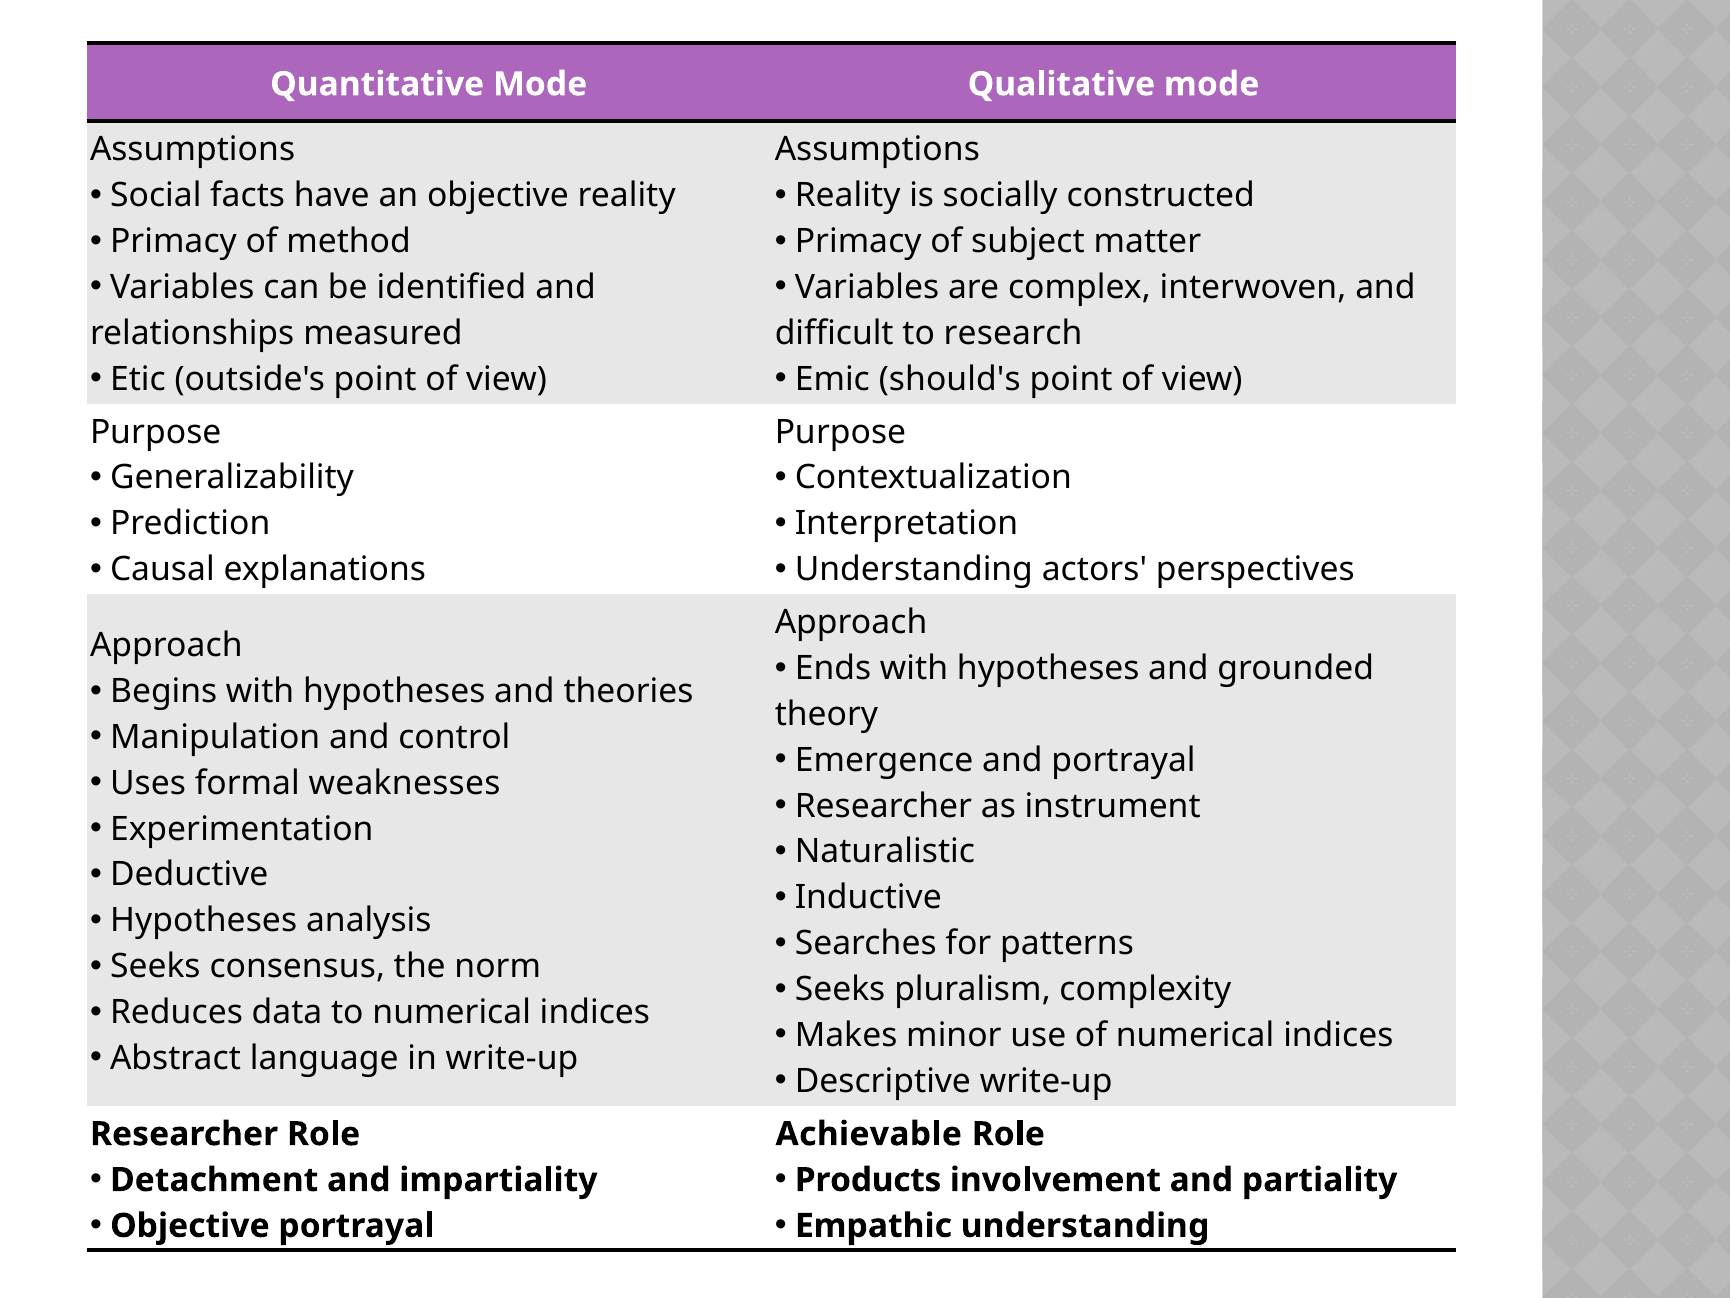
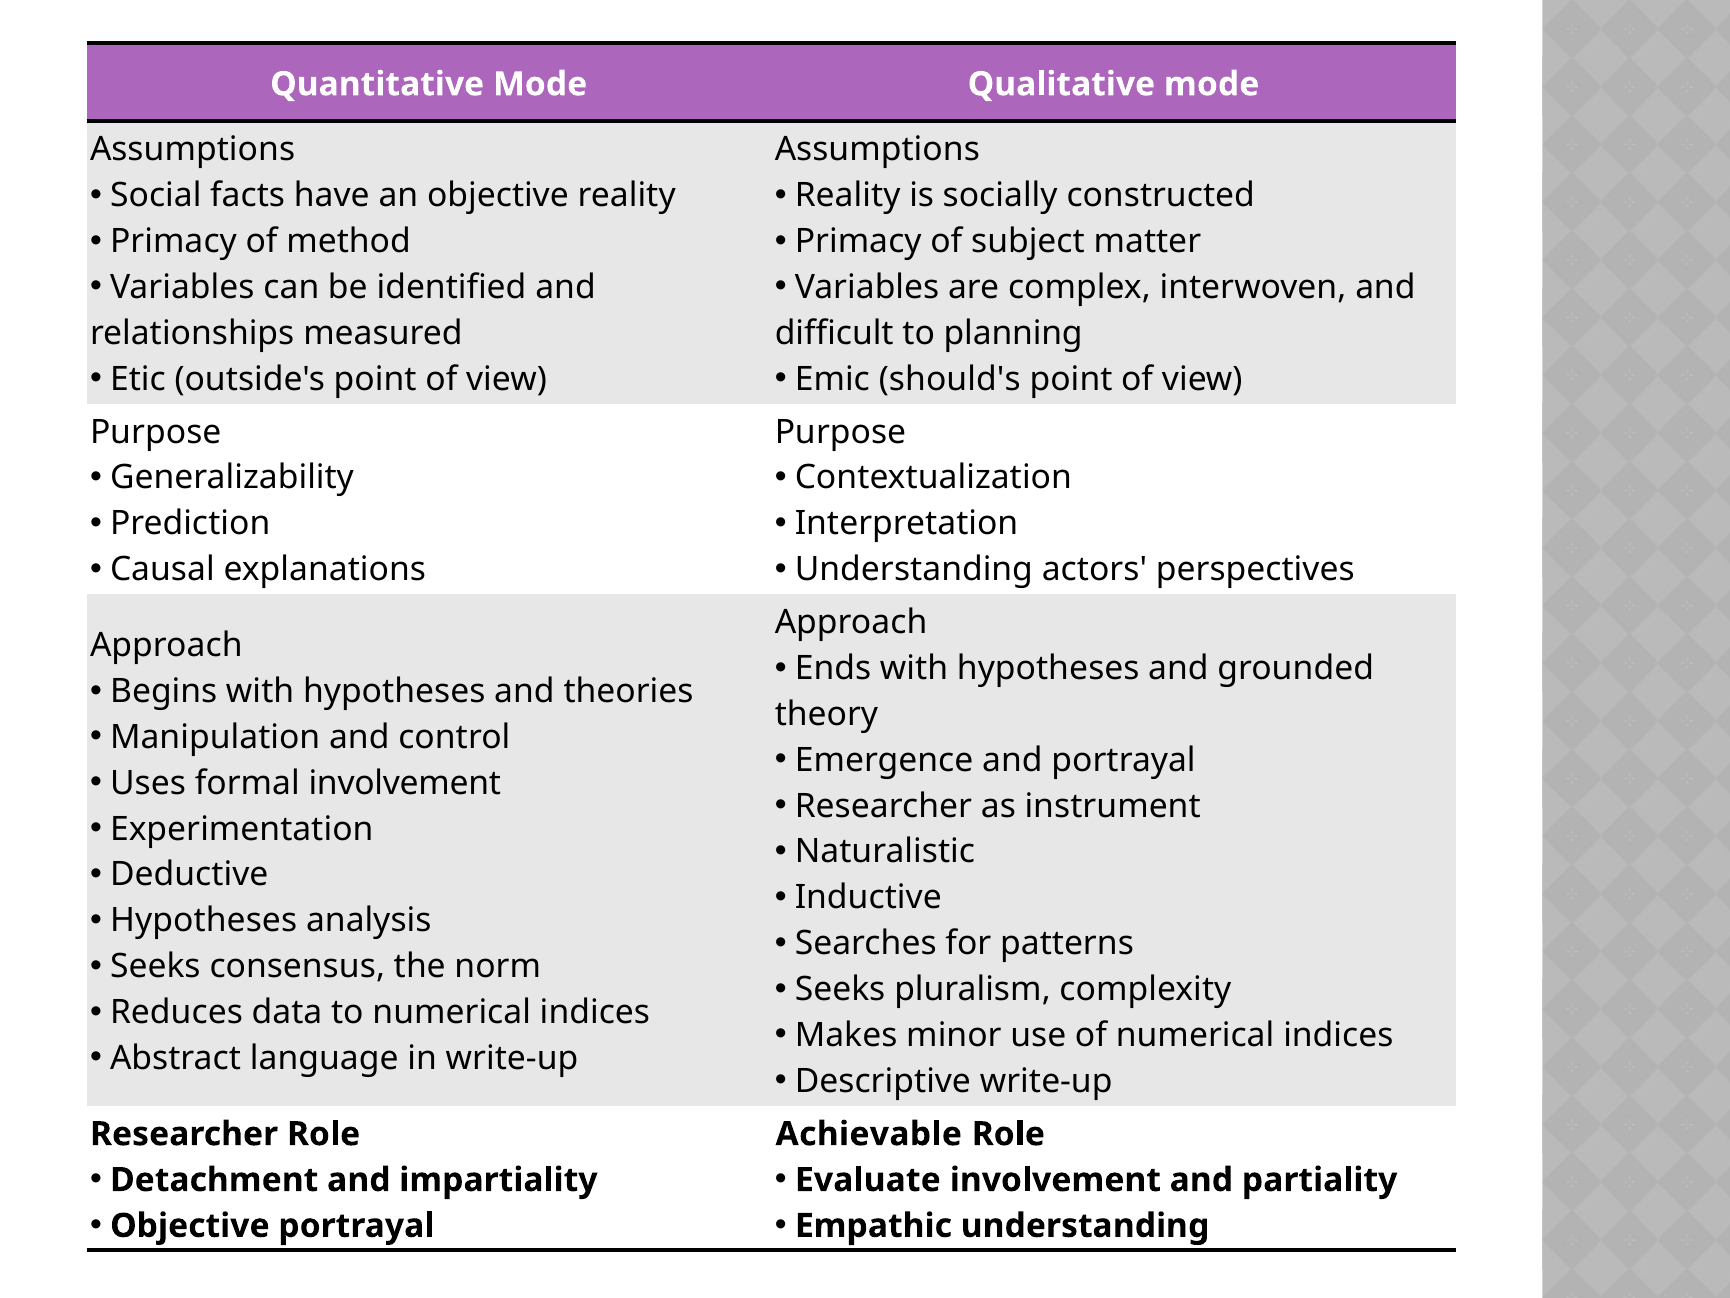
research: research -> planning
formal weaknesses: weaknesses -> involvement
Products: Products -> Evaluate
